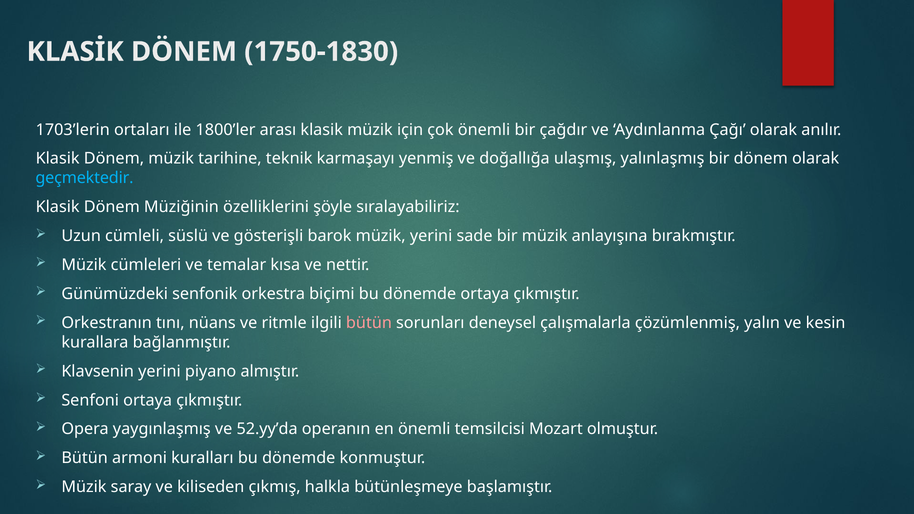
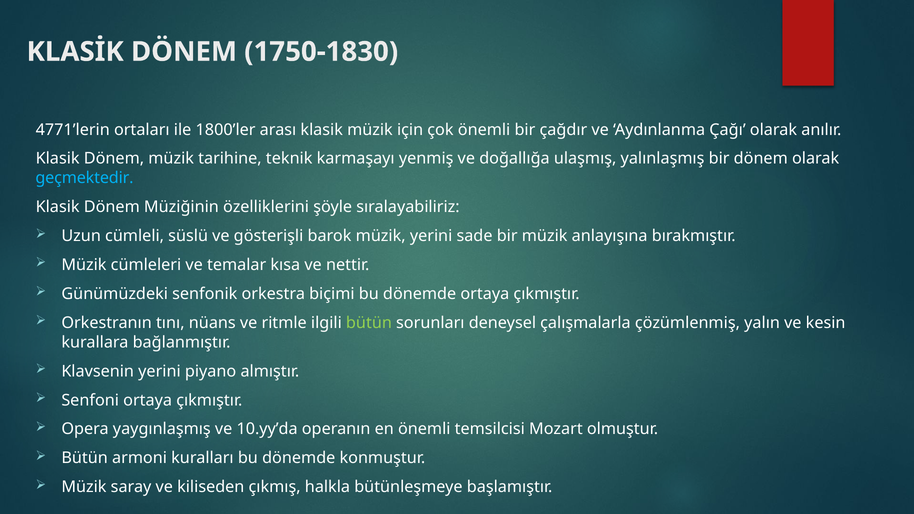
1703’lerin: 1703’lerin -> 4771’lerin
bütün at (369, 323) colour: pink -> light green
52.yy’da: 52.yy’da -> 10.yy’da
